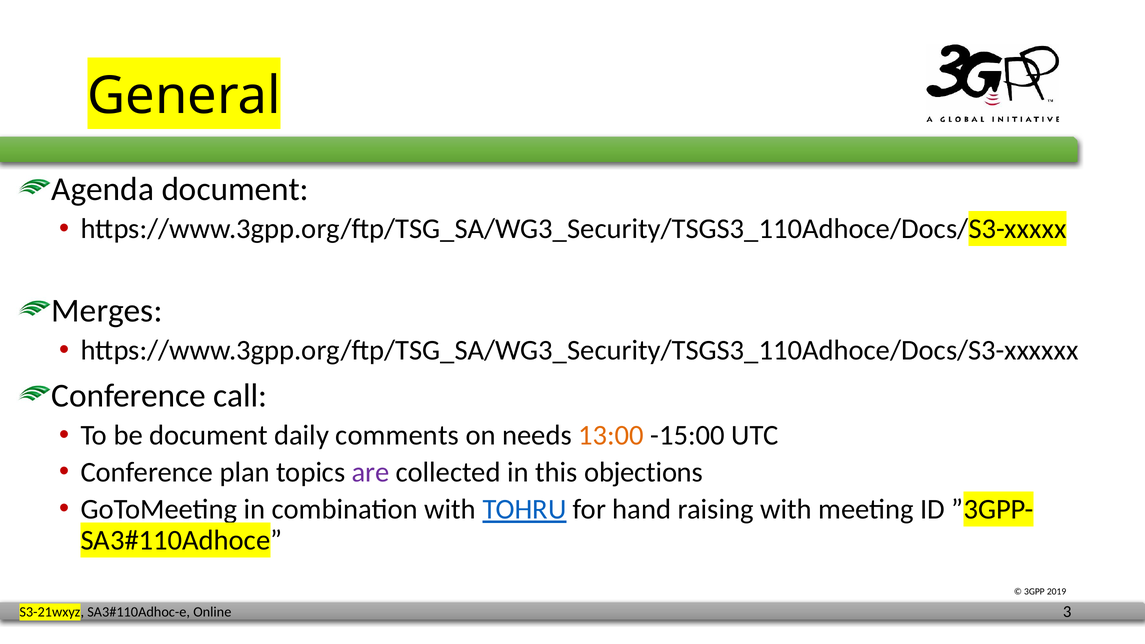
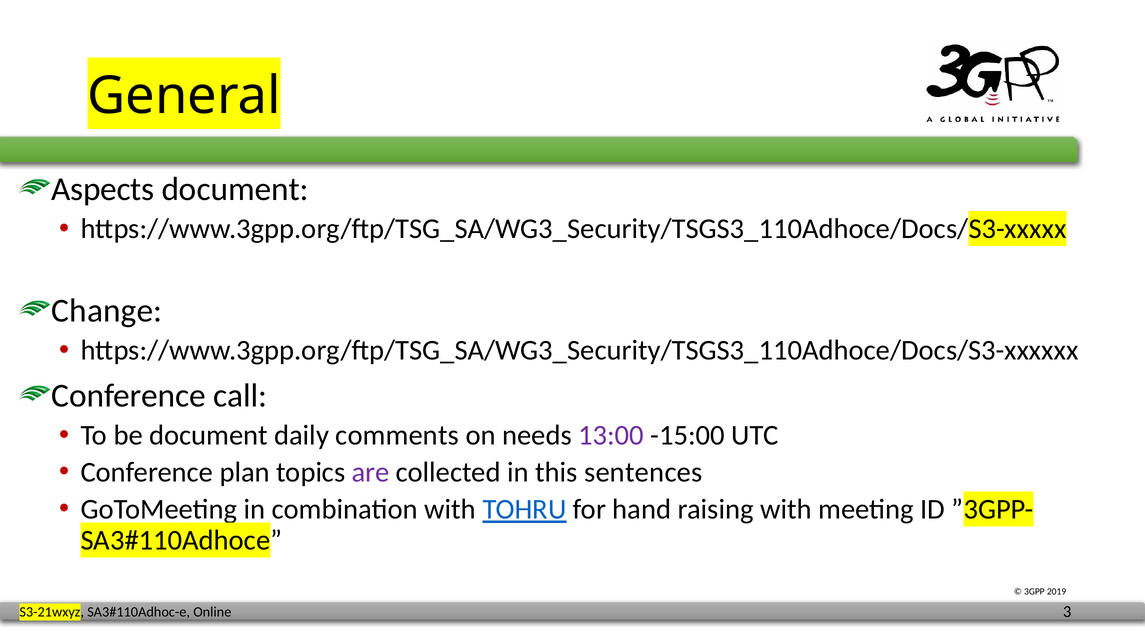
Agenda: Agenda -> Aspects
Merges: Merges -> Change
13:00 colour: orange -> purple
objections: objections -> sentences
